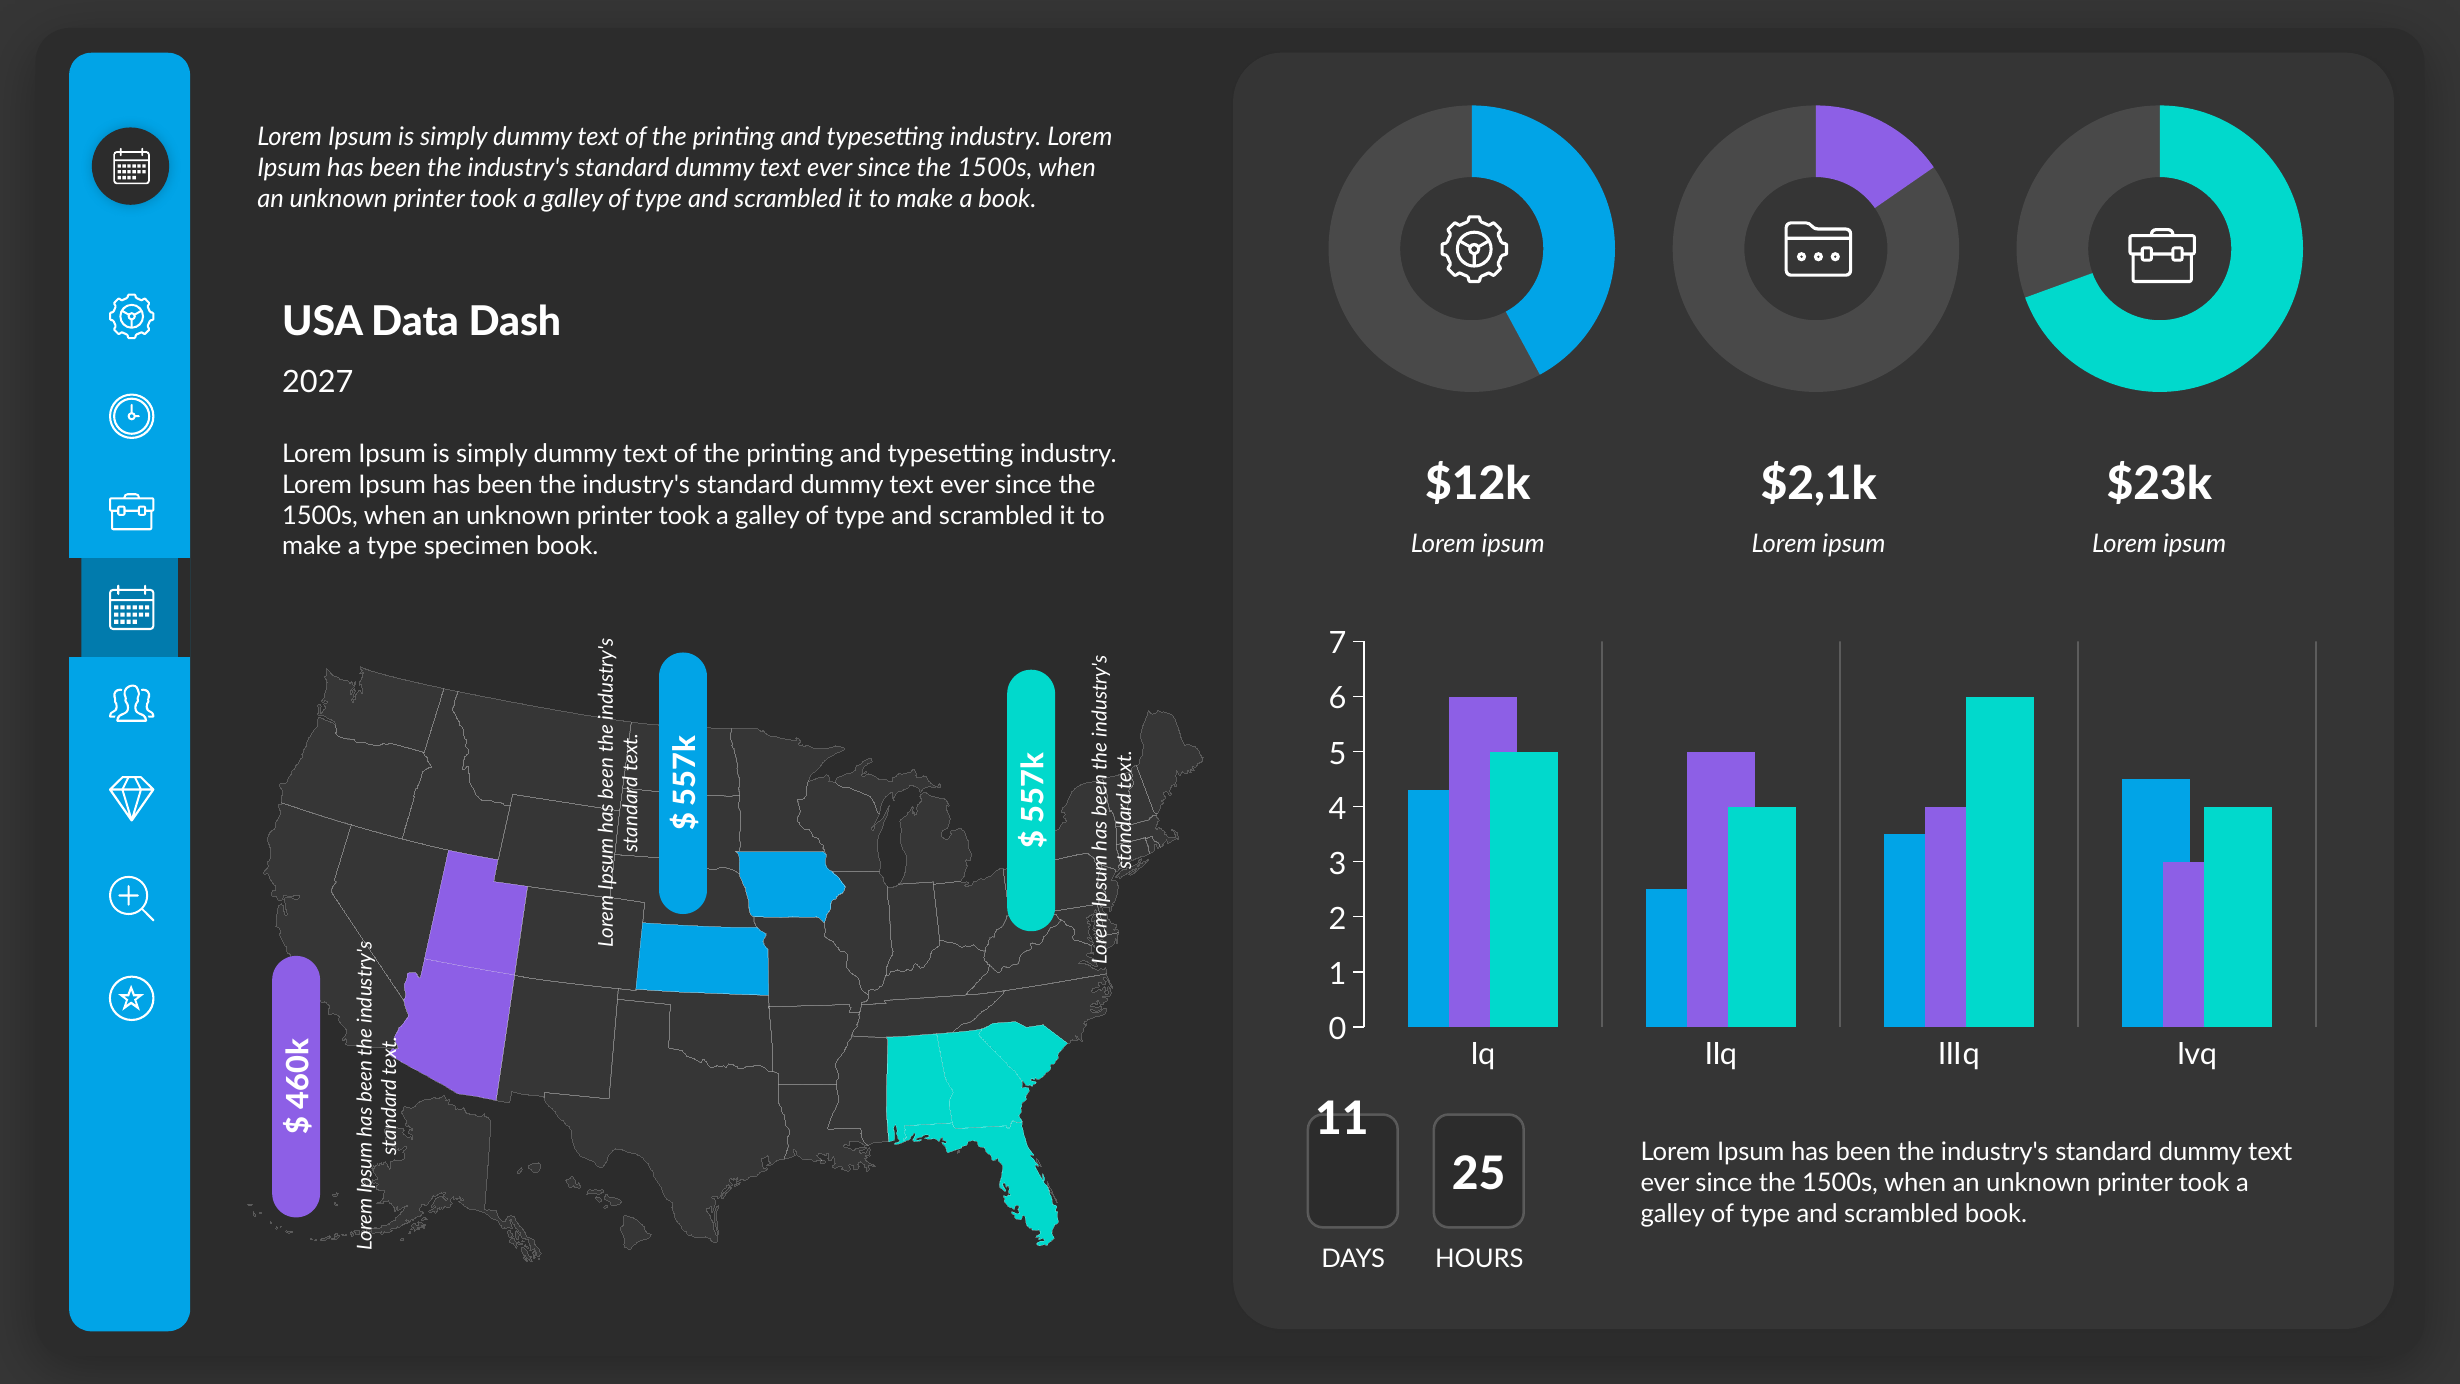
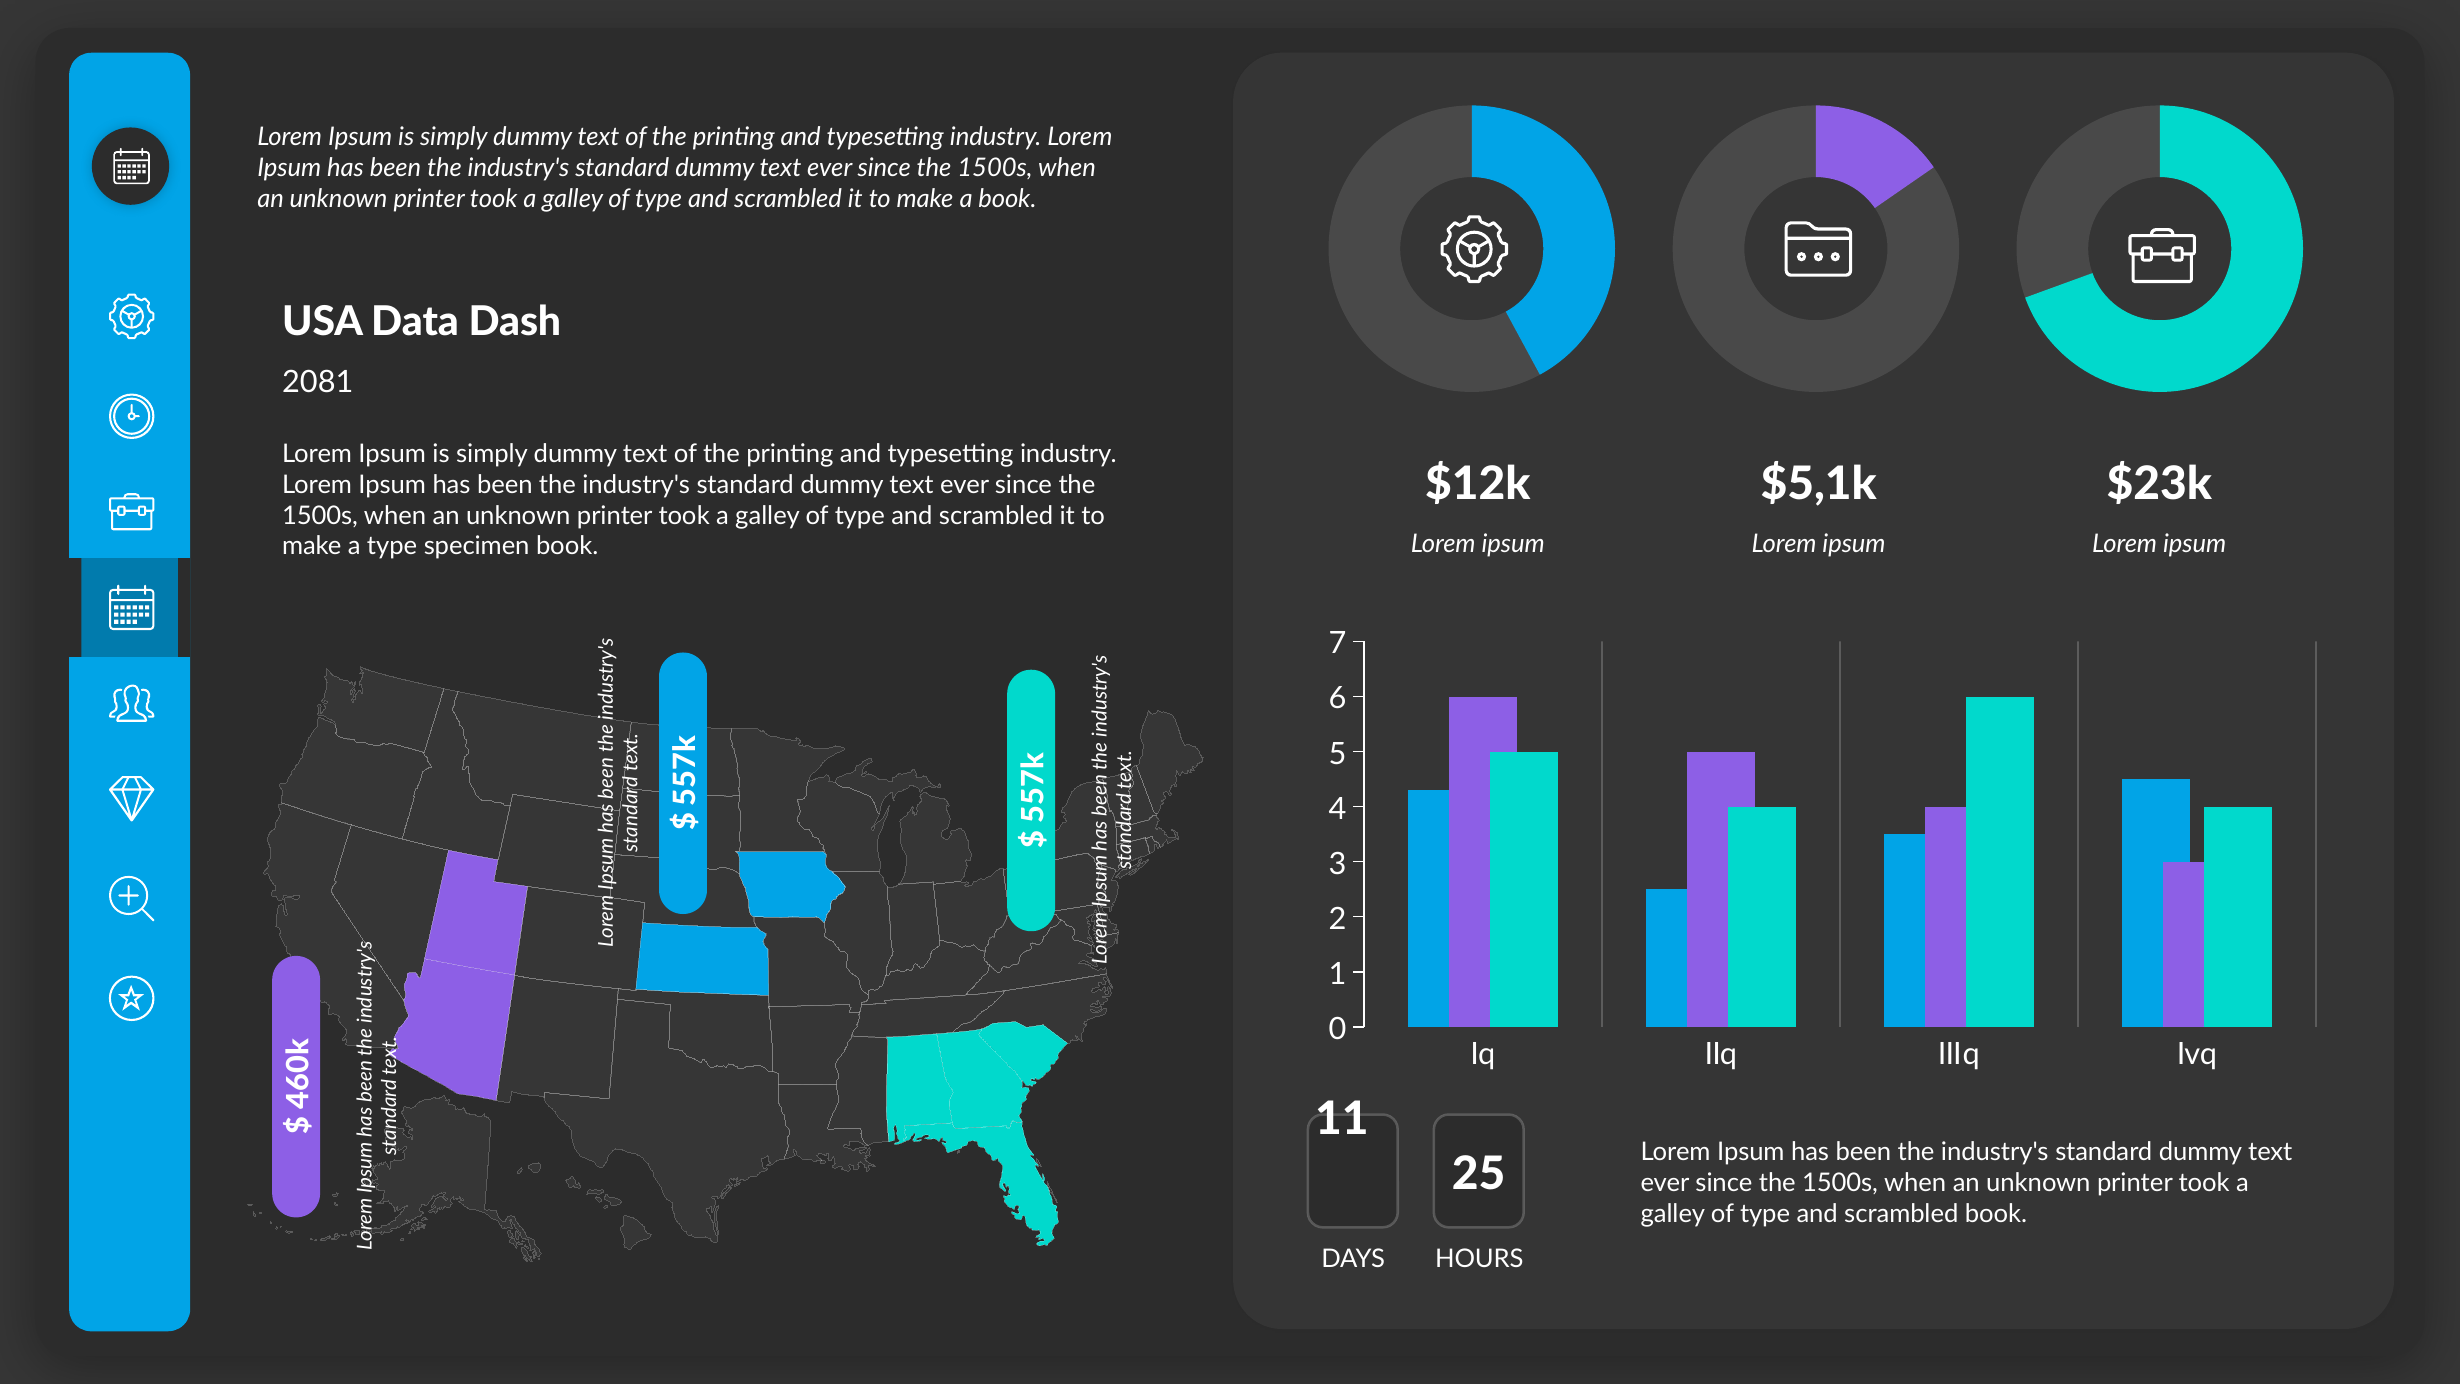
2027: 2027 -> 2081
$2,1k: $2,1k -> $5,1k
